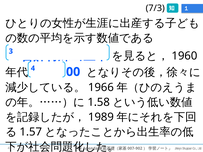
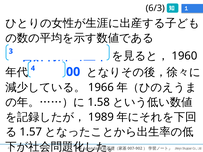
7/3: 7/3 -> 6/3
